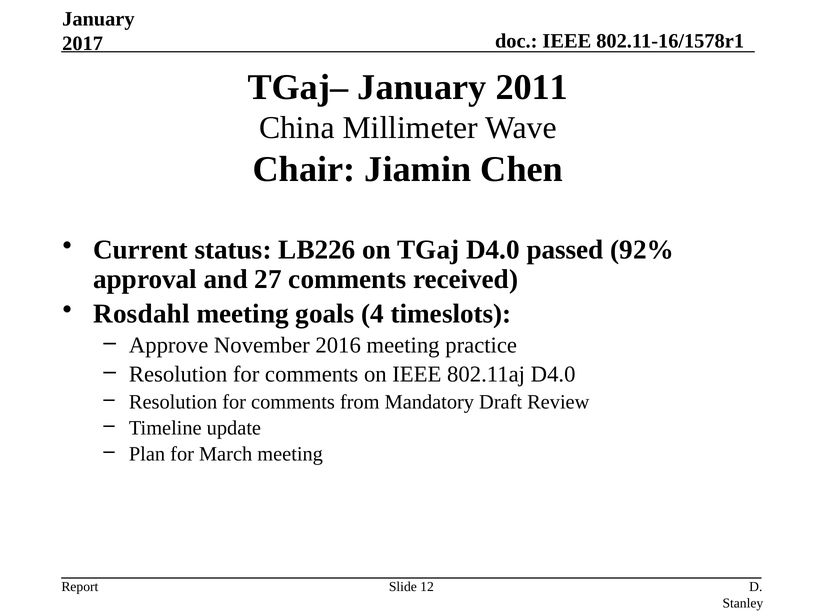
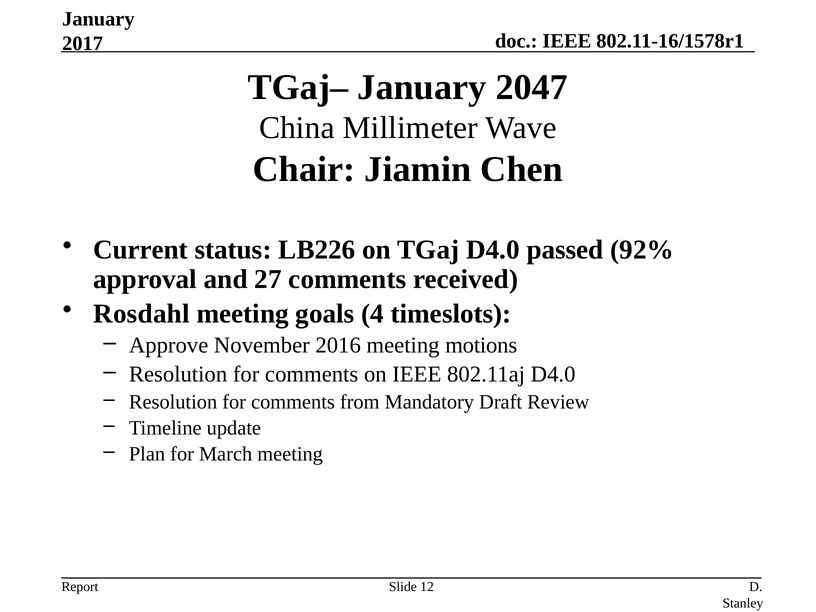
2011: 2011 -> 2047
practice: practice -> motions
